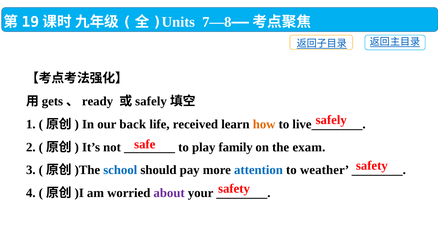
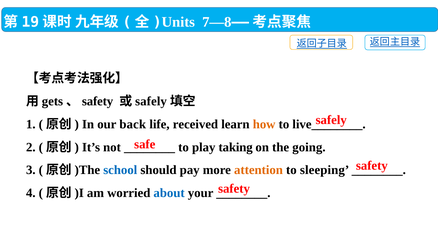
ready at (98, 101): ready -> safety
family: family -> taking
exam: exam -> going
attention colour: blue -> orange
weather: weather -> sleeping
about colour: purple -> blue
